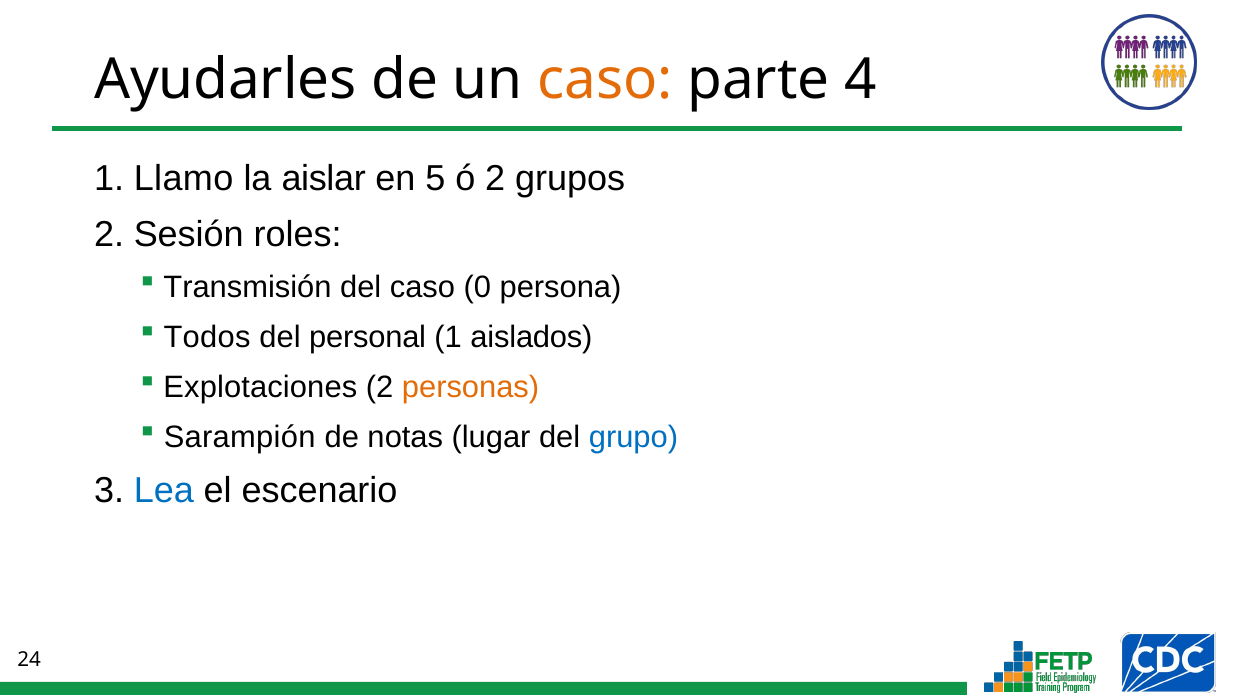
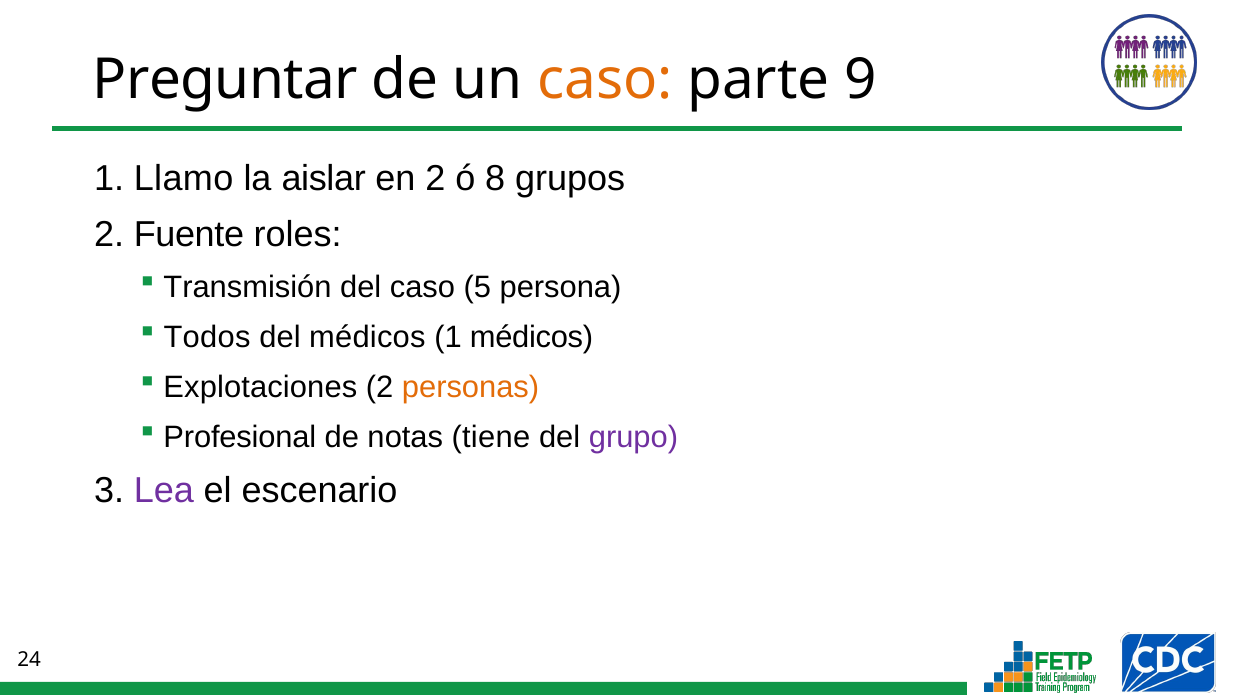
Ayudarles: Ayudarles -> Preguntar
4: 4 -> 9
en 5: 5 -> 2
ó 2: 2 -> 8
Sesión: Sesión -> Fuente
0: 0 -> 5
del personal: personal -> médicos
1 aislados: aislados -> médicos
Sarampión: Sarampión -> Profesional
lugar: lugar -> tiene
grupo colour: blue -> purple
Lea colour: blue -> purple
